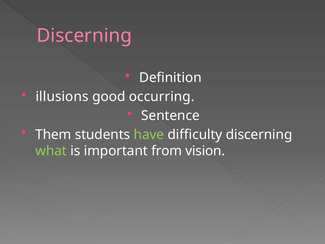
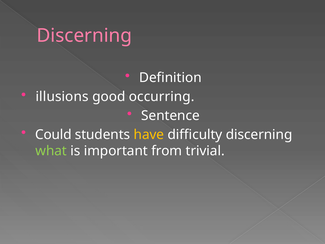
Them: Them -> Could
have colour: light green -> yellow
vision: vision -> trivial
